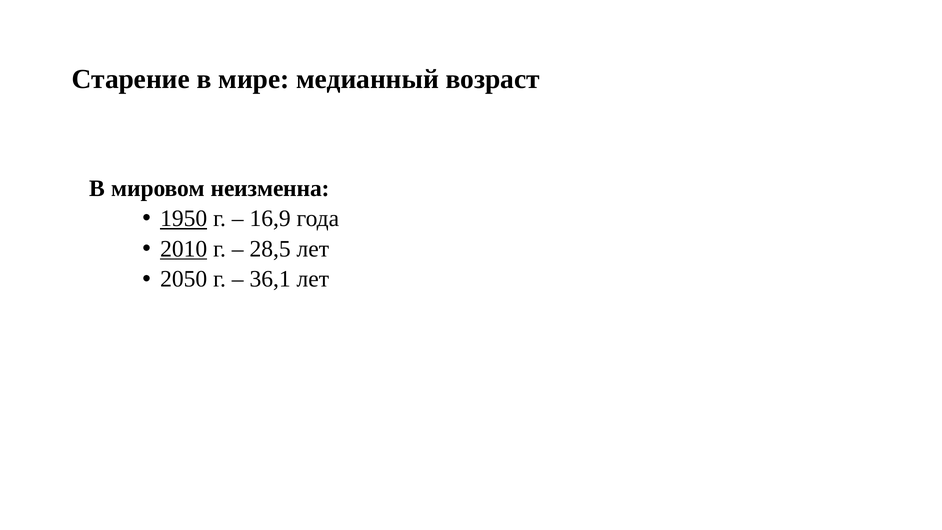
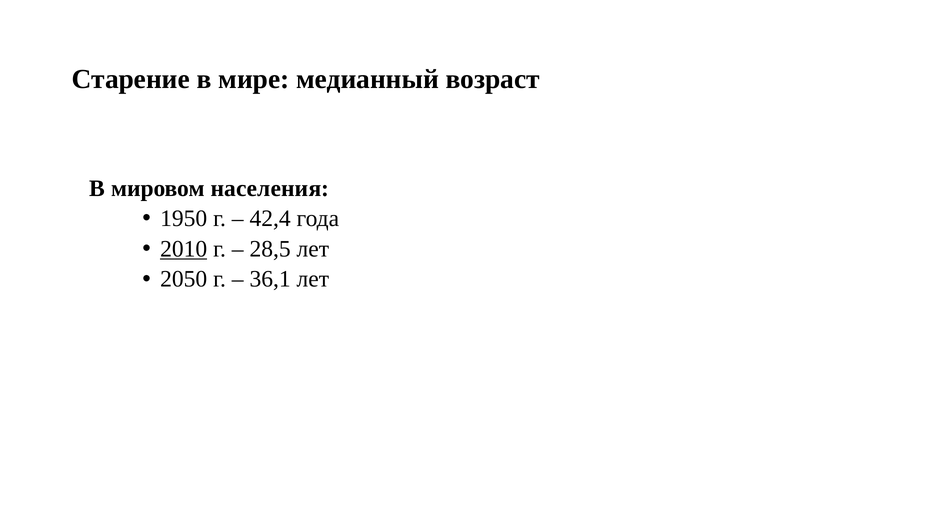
неизменна: неизменна -> населения
1950 underline: present -> none
16,9: 16,9 -> 42,4
